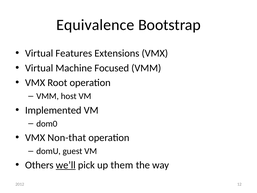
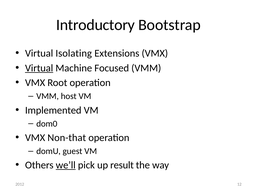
Equivalence: Equivalence -> Introductory
Features: Features -> Isolating
Virtual at (39, 68) underline: none -> present
them: them -> result
